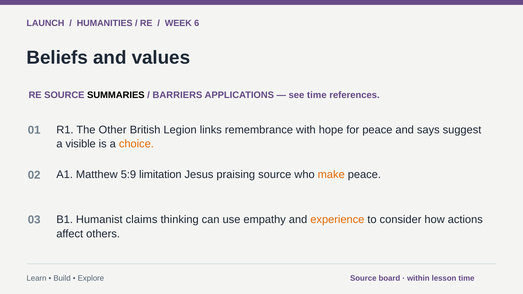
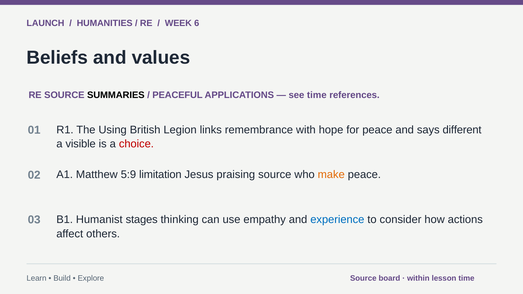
BARRIERS: BARRIERS -> PEACEFUL
Other: Other -> Using
suggest: suggest -> different
choice colour: orange -> red
claims: claims -> stages
experience colour: orange -> blue
